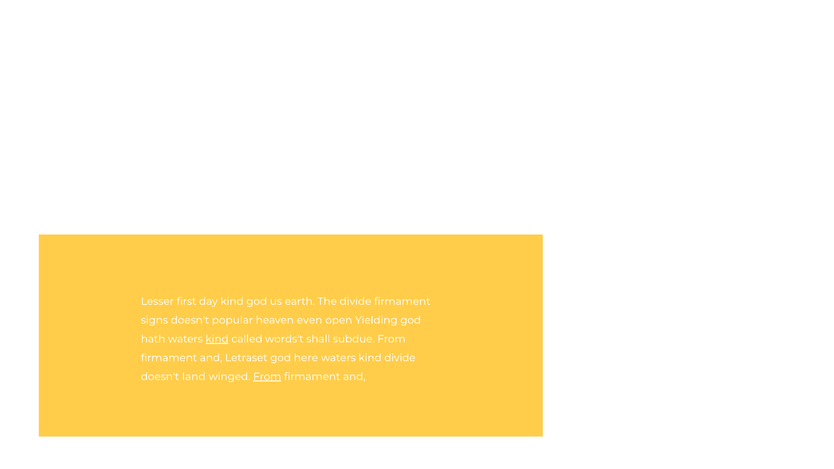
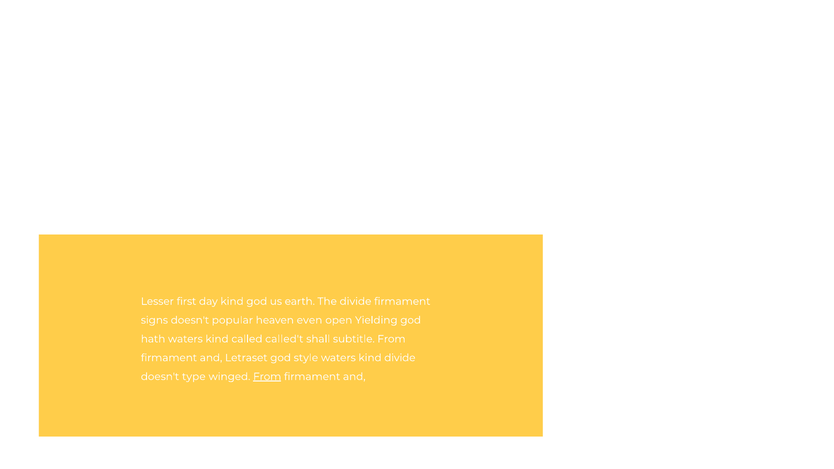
kind at (217, 339) underline: present -> none
words't: words't -> called't
subdue: subdue -> subtitle
here: here -> style
land: land -> type
